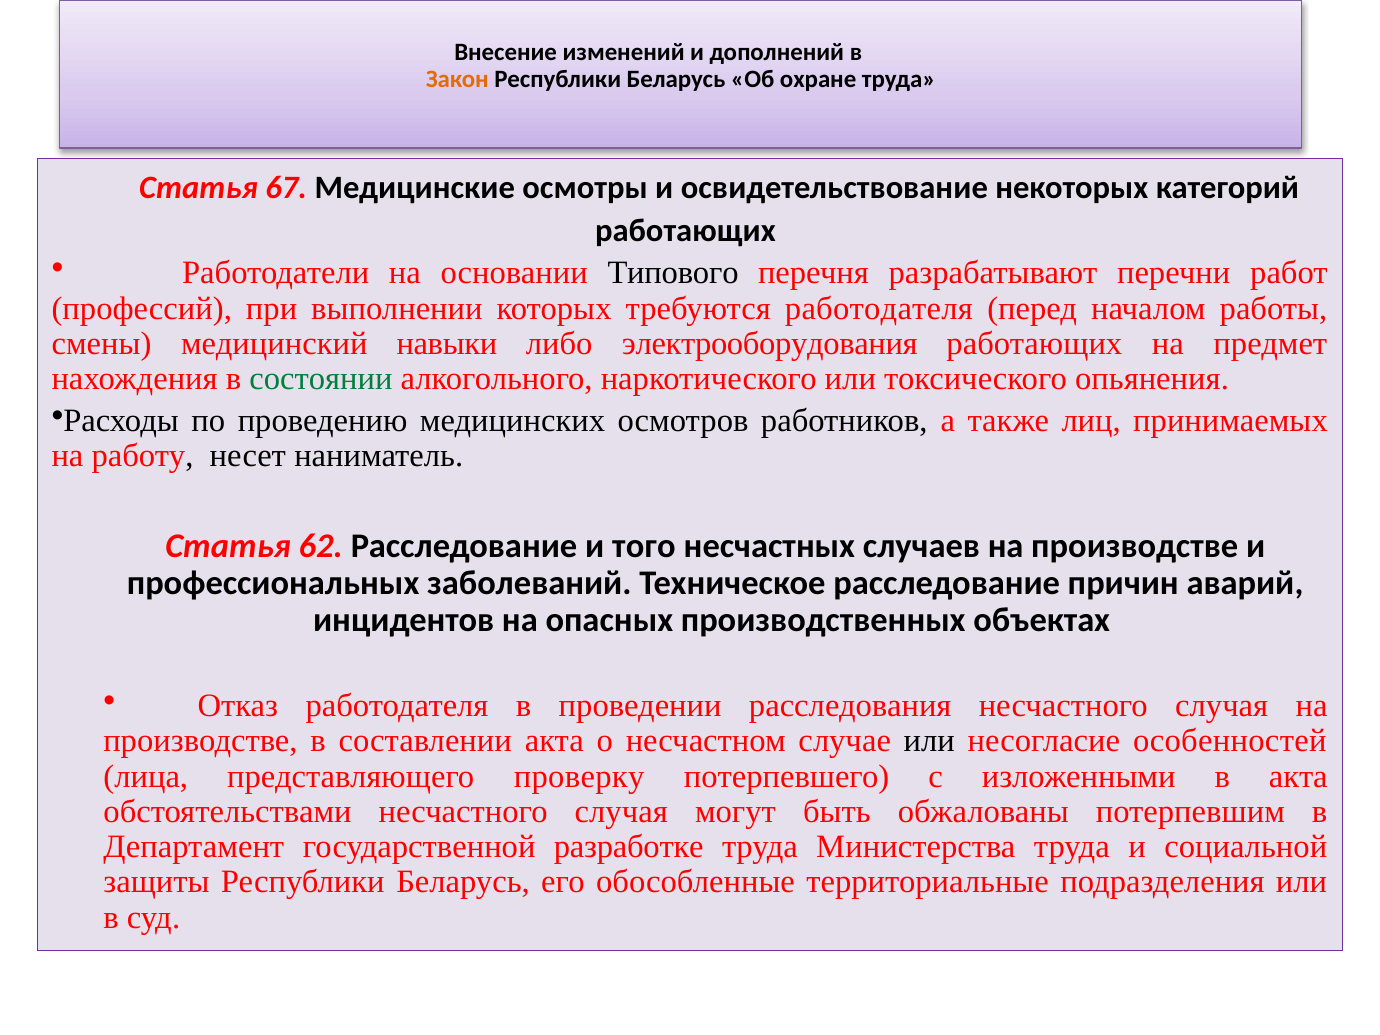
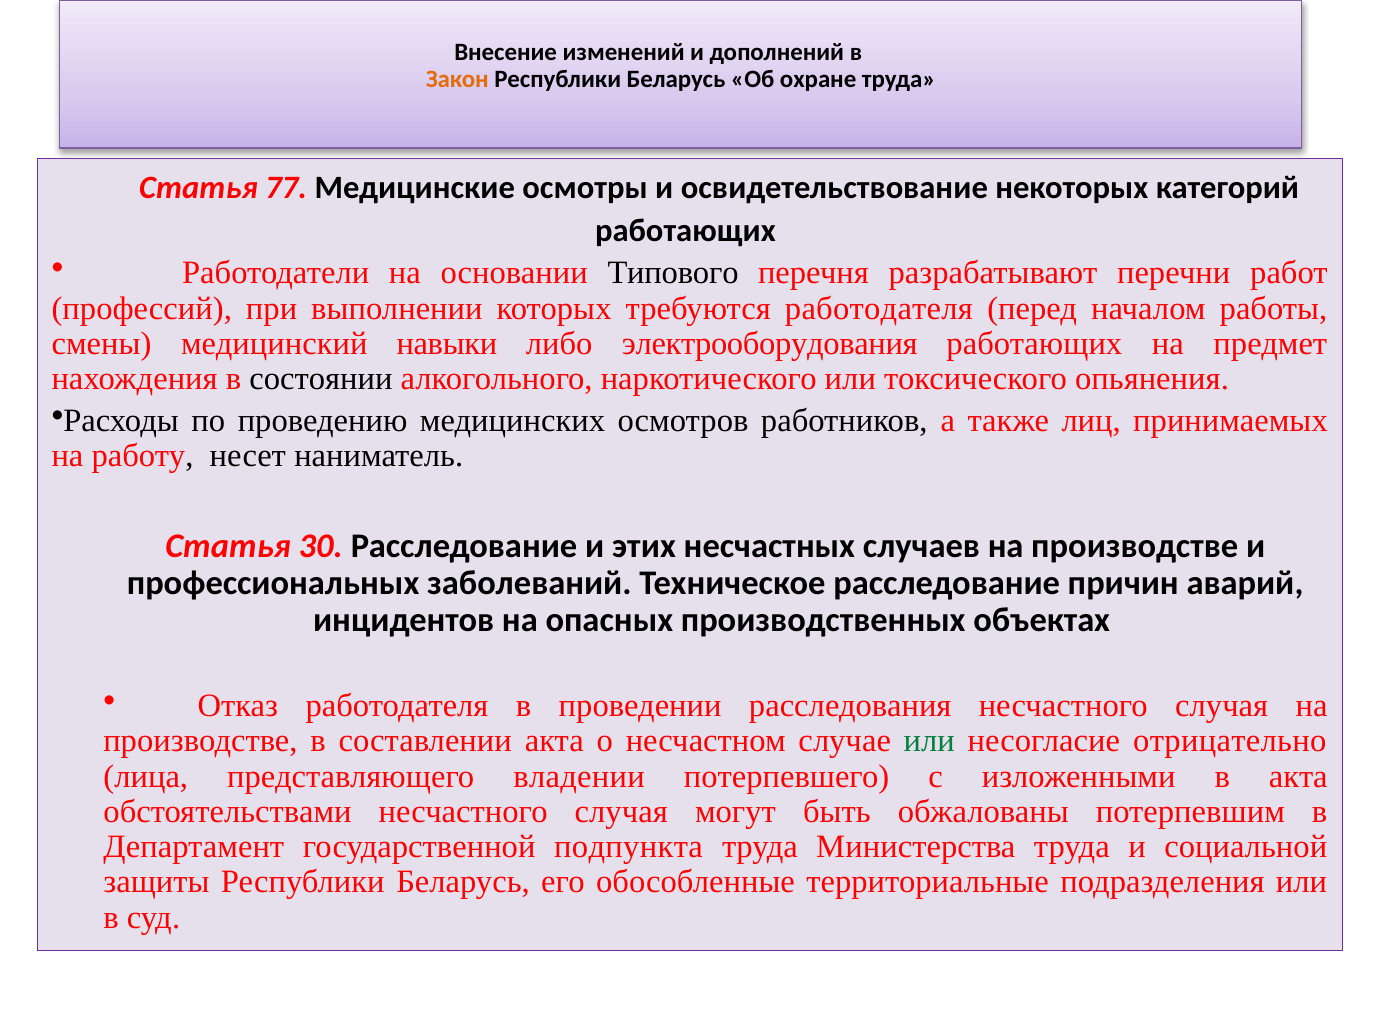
67: 67 -> 77
состоянии colour: green -> black
62: 62 -> 30
того: того -> этих
или at (929, 741) colour: black -> green
особенностей: особенностей -> отрицательно
проверку: проверку -> владении
разработке: разработке -> подпункта
